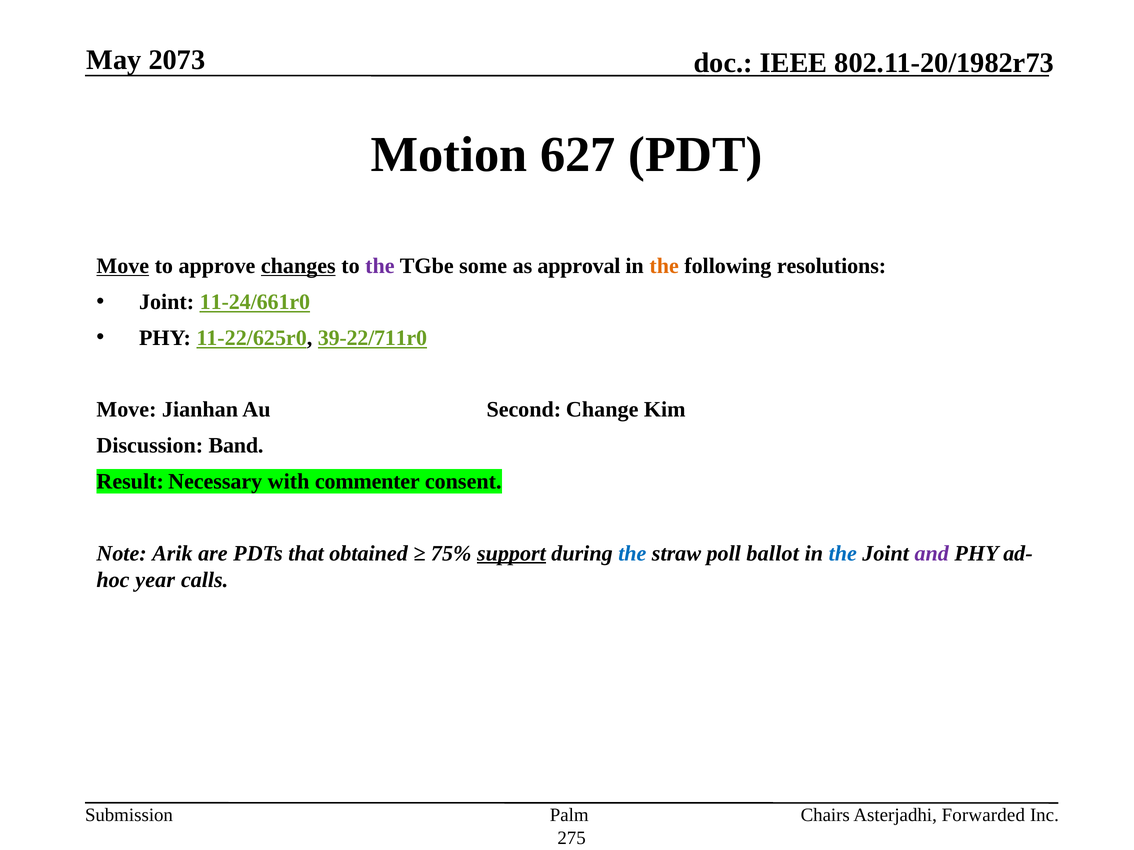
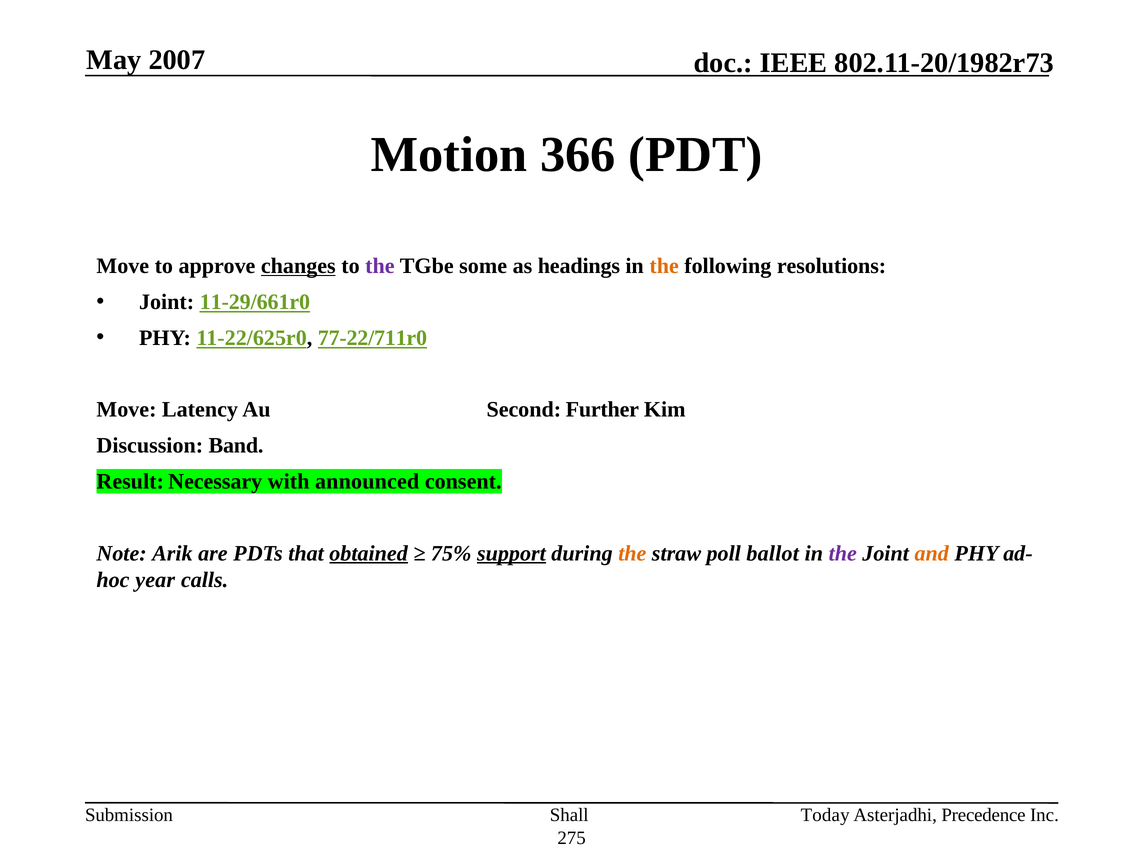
2073: 2073 -> 2007
627: 627 -> 366
Move at (123, 266) underline: present -> none
approval: approval -> headings
11-24/661r0: 11-24/661r0 -> 11-29/661r0
39-22/711r0: 39-22/711r0 -> 77-22/711r0
Jianhan: Jianhan -> Latency
Change: Change -> Further
commenter: commenter -> announced
obtained underline: none -> present
the at (632, 554) colour: blue -> orange
the at (843, 554) colour: blue -> purple
and colour: purple -> orange
Palm: Palm -> Shall
Chairs: Chairs -> Today
Forwarded: Forwarded -> Precedence
